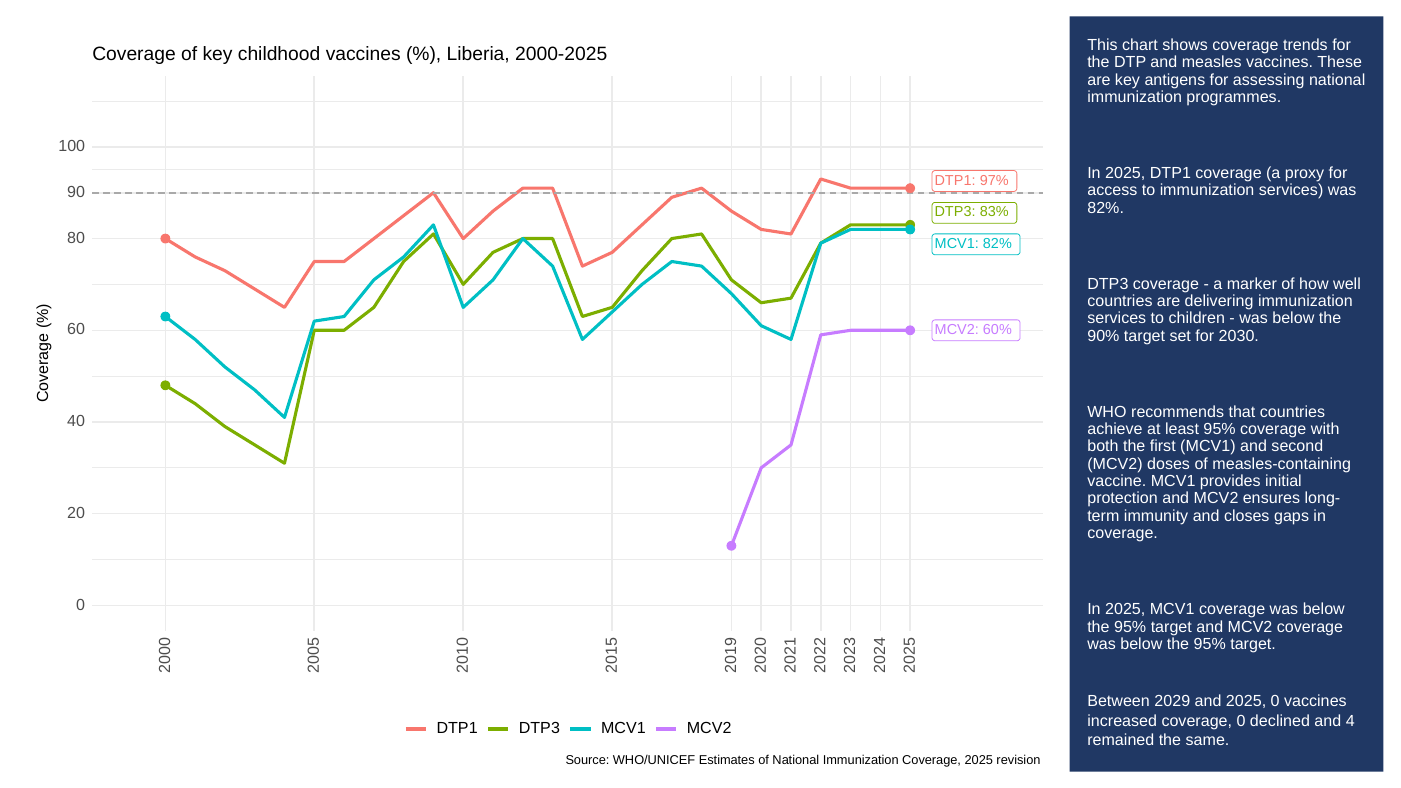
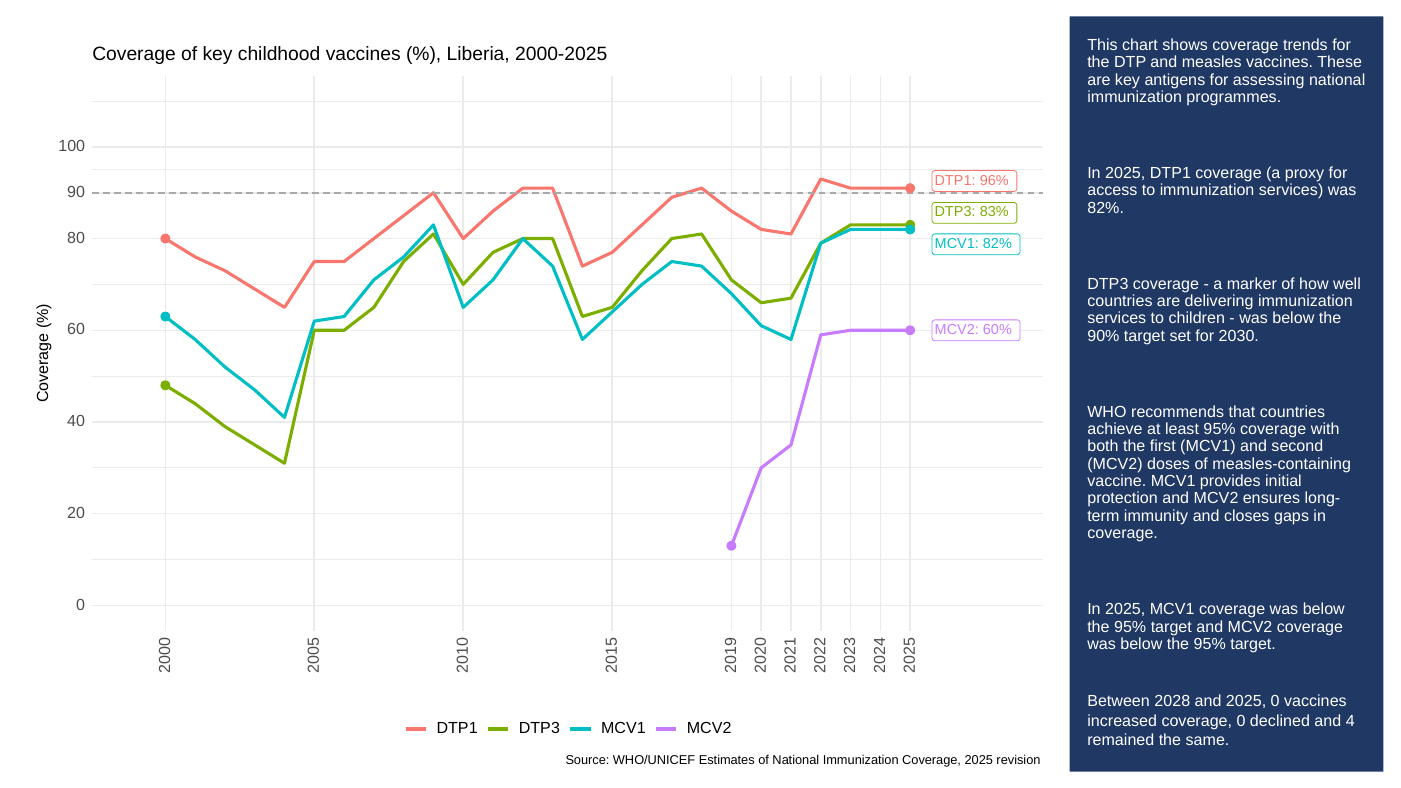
97%: 97% -> 96%
2029: 2029 -> 2028
